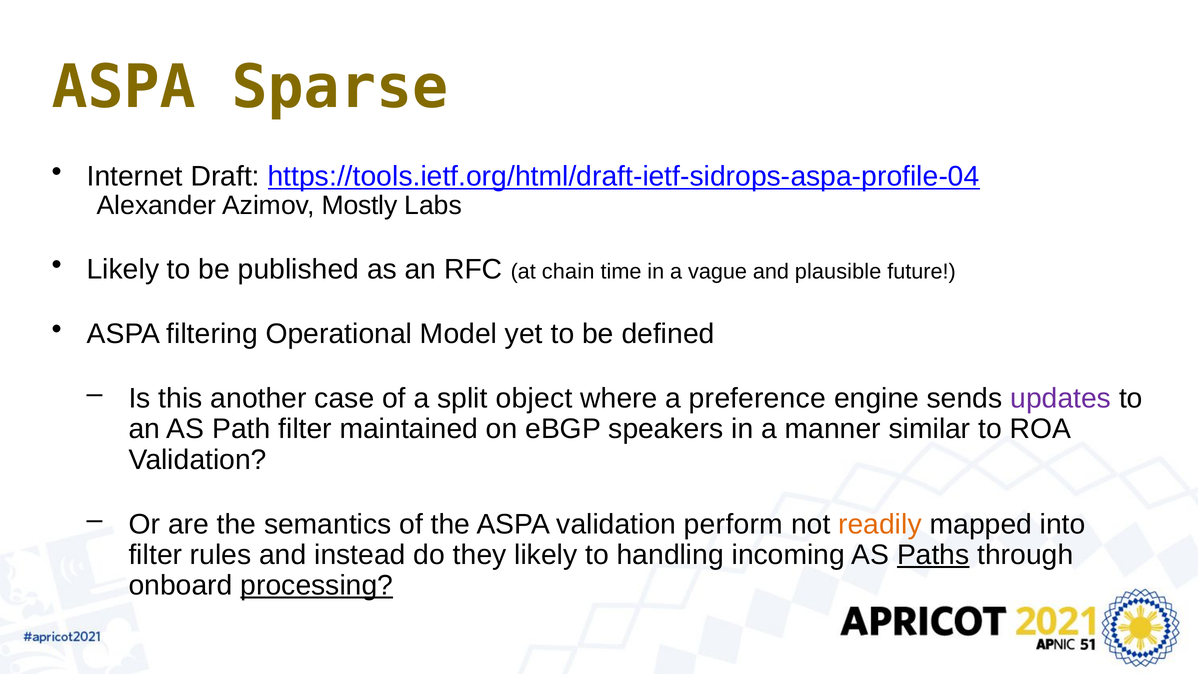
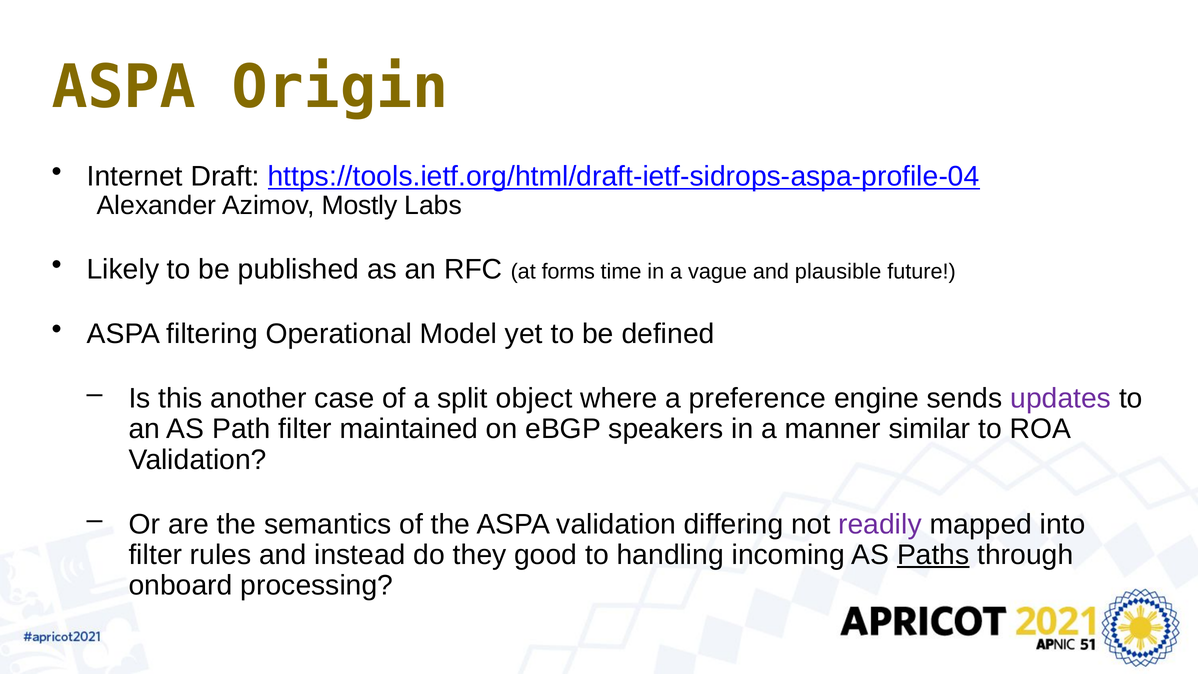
Sparse: Sparse -> Origin
chain: chain -> forms
perform: perform -> differing
readily colour: orange -> purple
they likely: likely -> good
processing underline: present -> none
